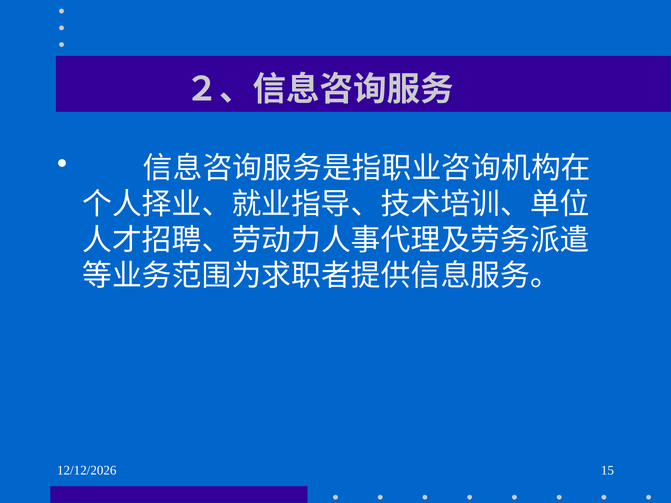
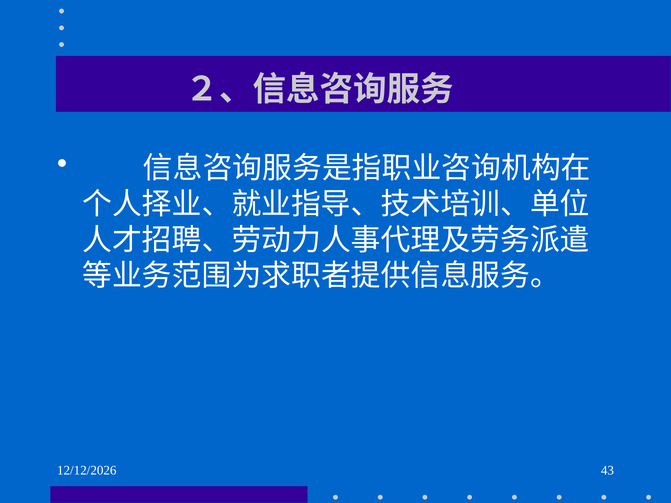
15: 15 -> 43
